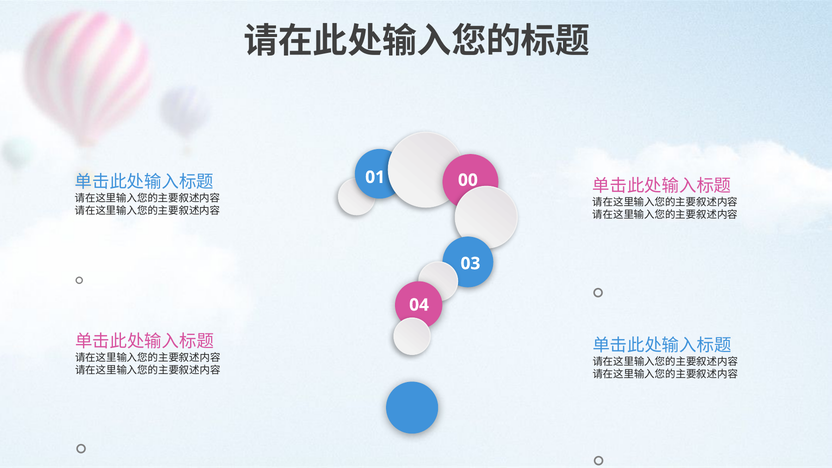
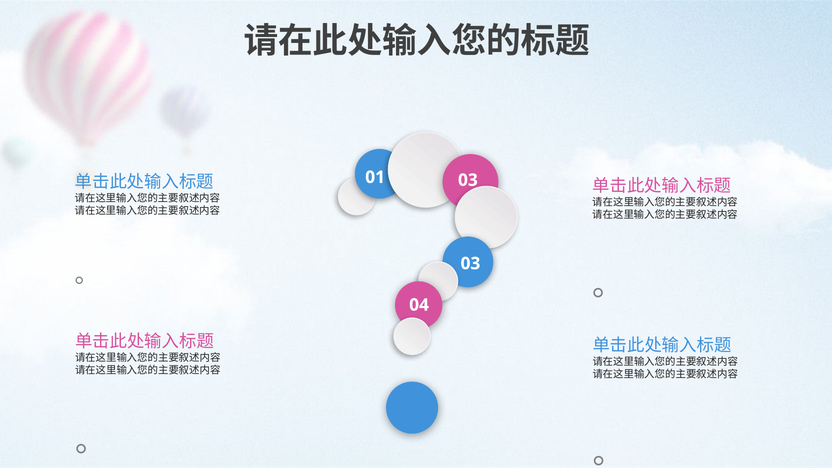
01 00: 00 -> 03
